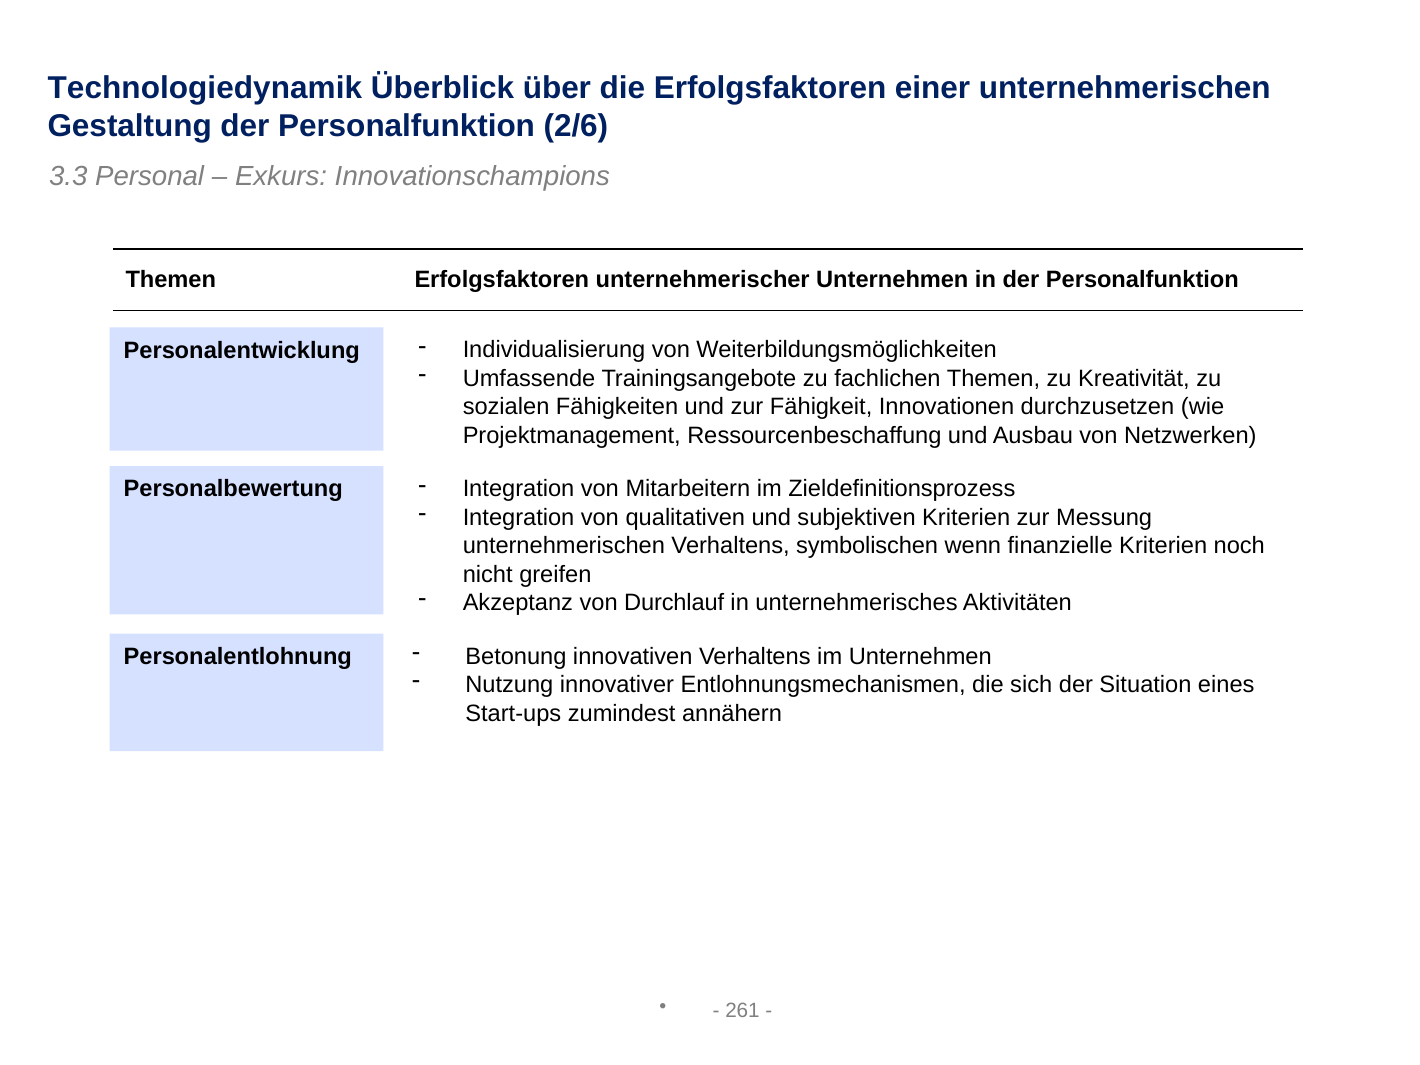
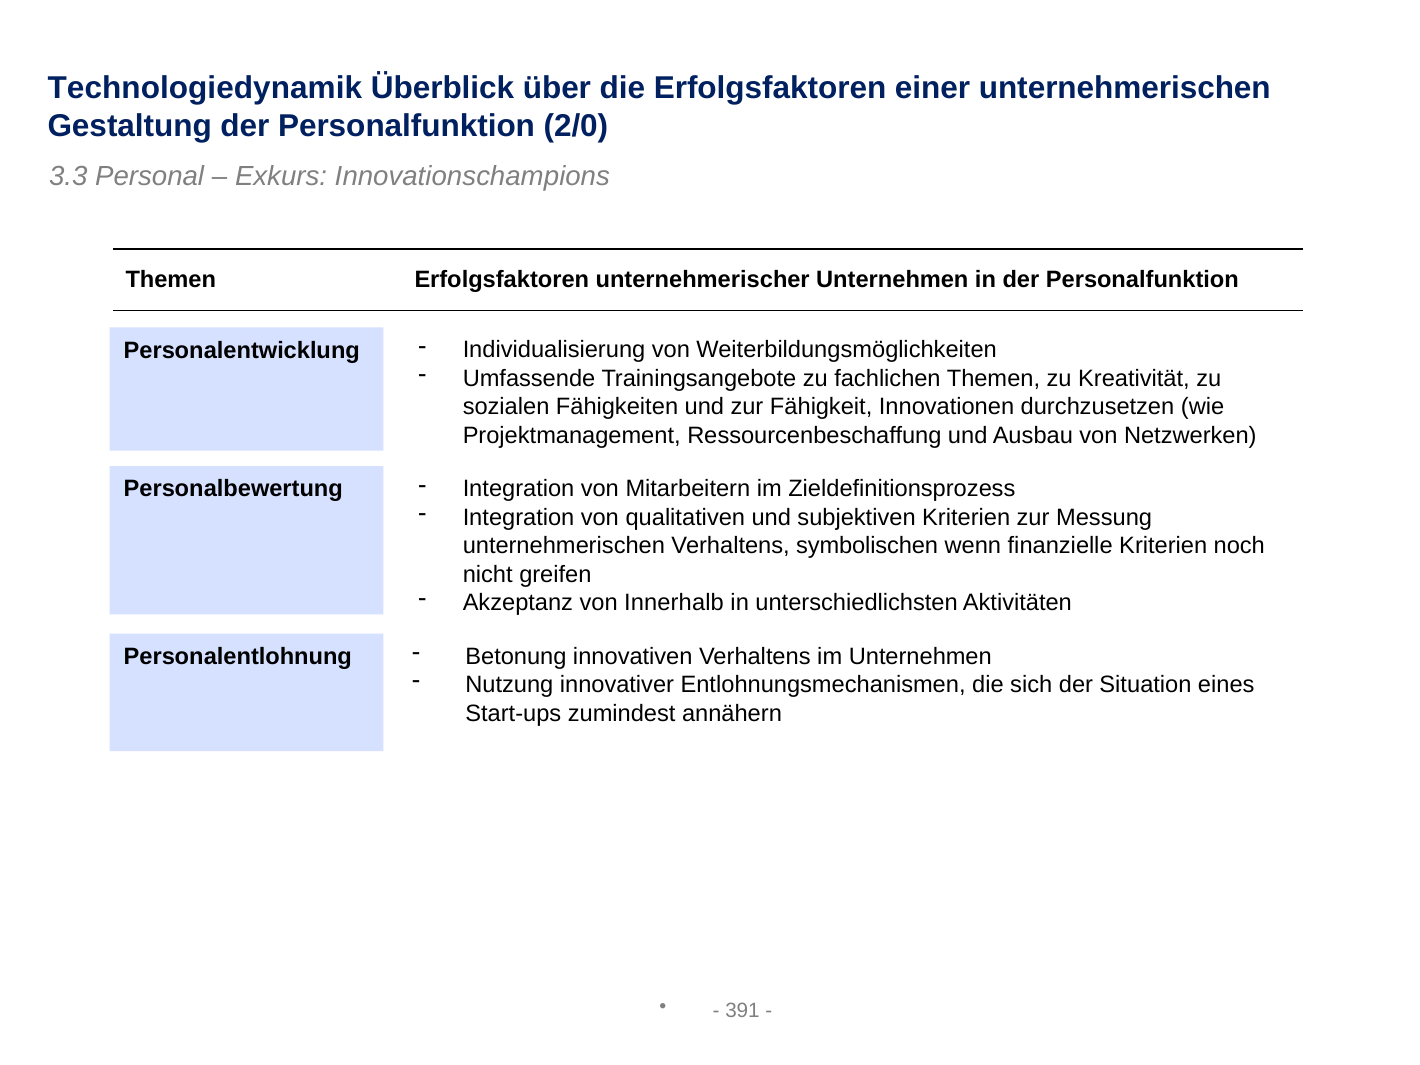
2/6: 2/6 -> 2/0
Durchlauf: Durchlauf -> Innerhalb
unternehmerisches: unternehmerisches -> unterschiedlichsten
261: 261 -> 391
